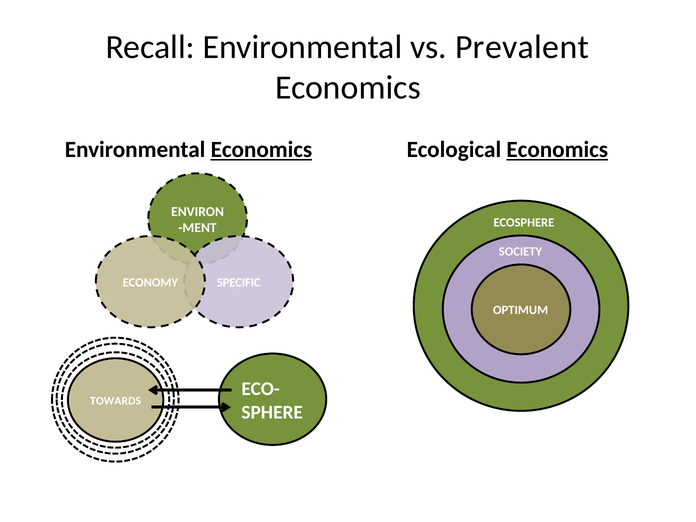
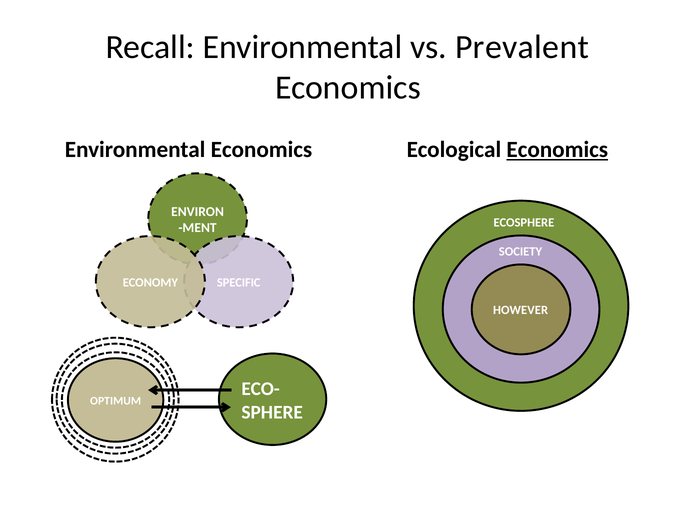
Economics at (261, 150) underline: present -> none
OPTIMUM: OPTIMUM -> HOWEVER
TOWARDS: TOWARDS -> OPTIMUM
